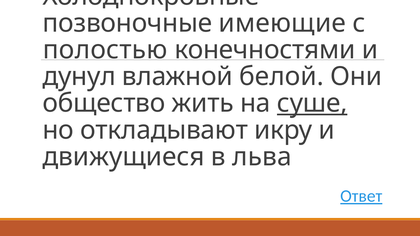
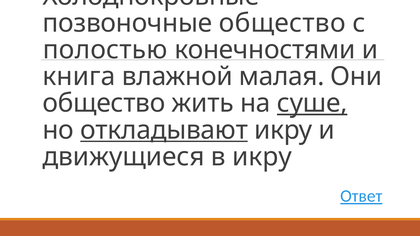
позвоночные имеющие: имеющие -> общество
дунул: дунул -> книга
белой: белой -> малая
откладывают underline: none -> present
в льва: льва -> икру
